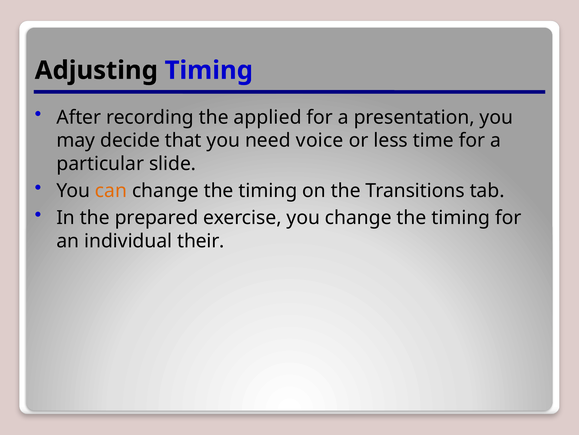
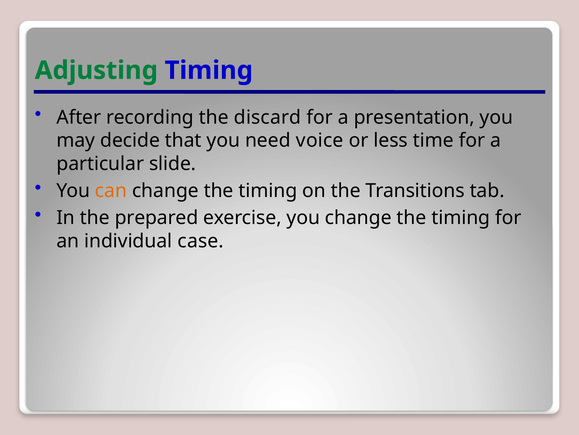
Adjusting colour: black -> green
applied: applied -> discard
their: their -> case
